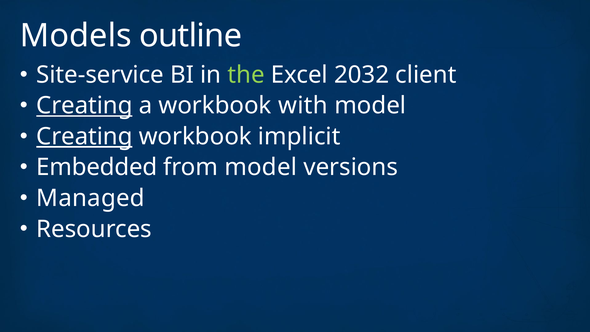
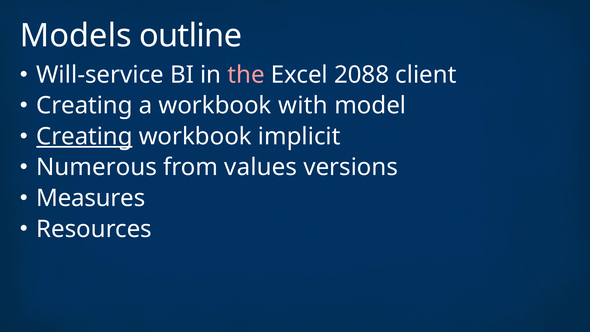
Site-service: Site-service -> Will-service
the colour: light green -> pink
2032: 2032 -> 2088
Creating at (84, 106) underline: present -> none
Embedded: Embedded -> Numerous
from model: model -> values
Managed: Managed -> Measures
